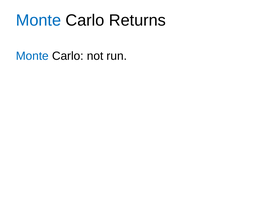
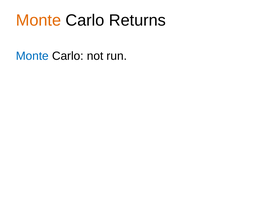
Monte at (38, 20) colour: blue -> orange
